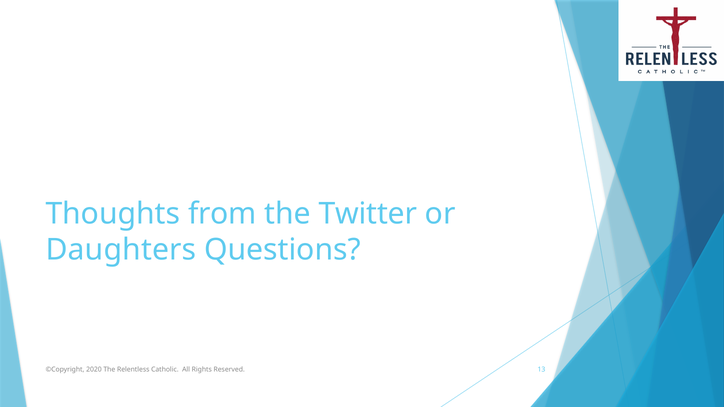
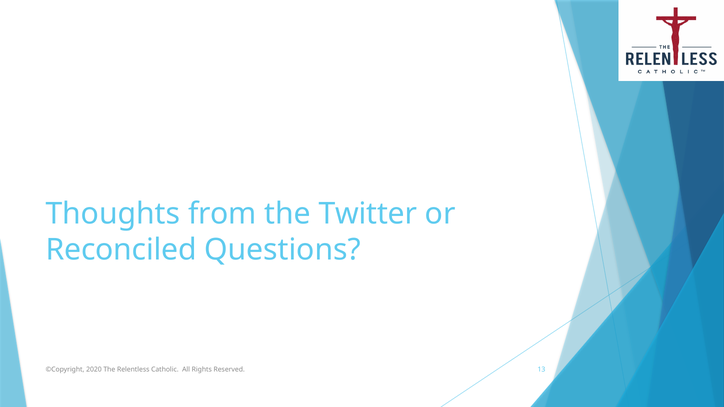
Daughters: Daughters -> Reconciled
